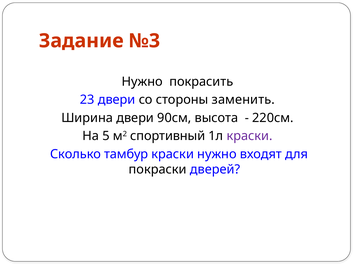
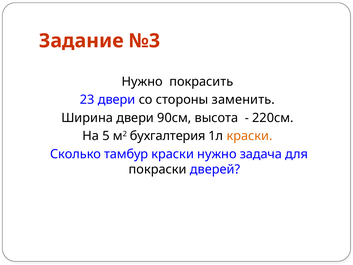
спортивный: спортивный -> бухгалтерия
краски at (250, 136) colour: purple -> orange
входят: входят -> задача
